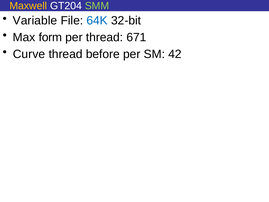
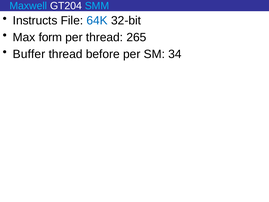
Maxwell colour: yellow -> light blue
SMM colour: light green -> light blue
Variable: Variable -> Instructs
671: 671 -> 265
Curve: Curve -> Buffer
42: 42 -> 34
